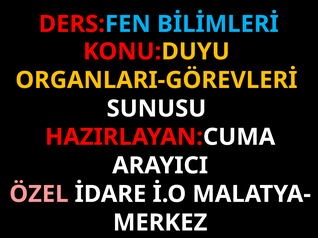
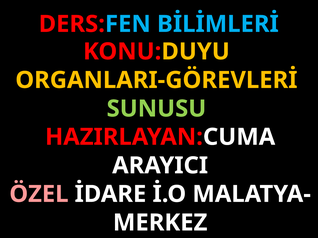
SUNUSU colour: white -> light green
